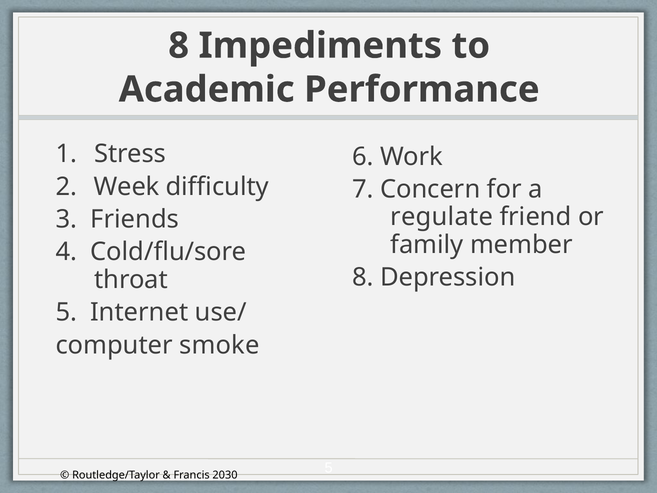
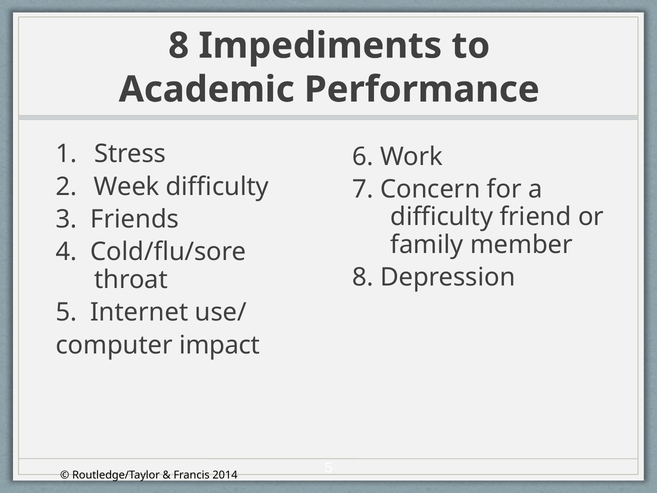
regulate at (442, 217): regulate -> difficulty
smoke: smoke -> impact
2030: 2030 -> 2014
